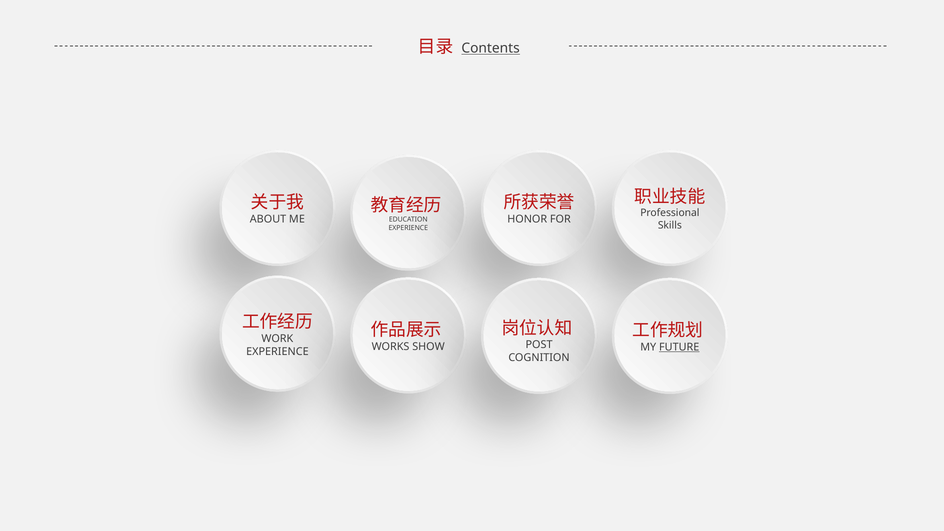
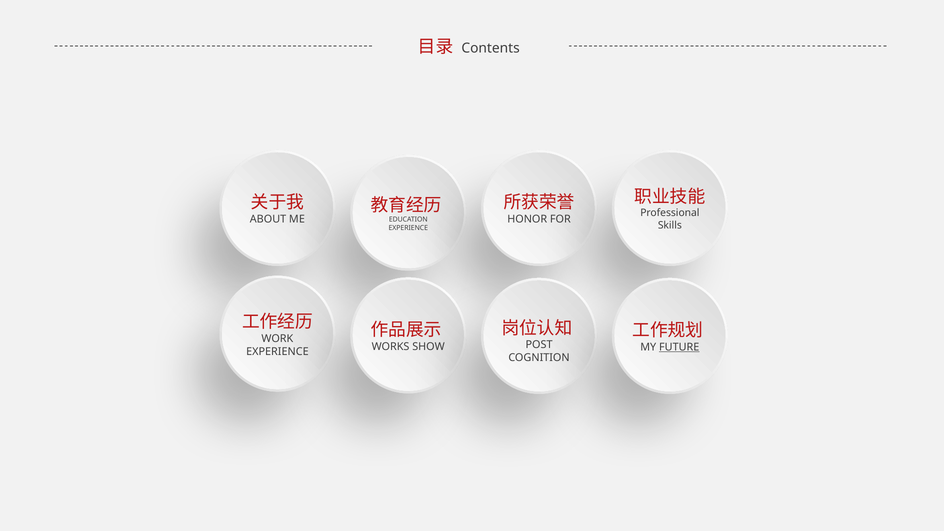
Contents underline: present -> none
